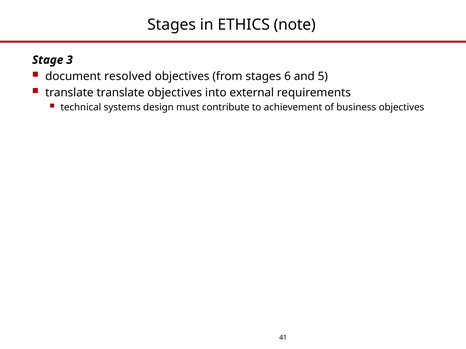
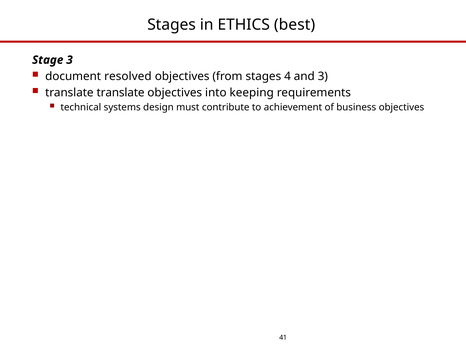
note: note -> best
6: 6 -> 4
and 5: 5 -> 3
external: external -> keeping
